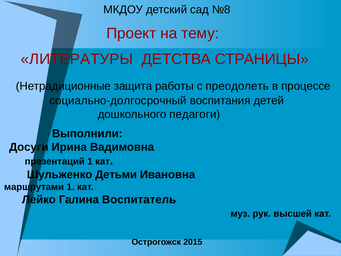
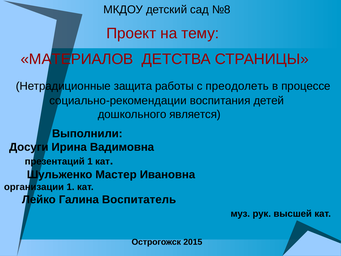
ЛИТЕРАТУРЫ: ЛИТЕРАТУРЫ -> МАТЕРИАЛОВ
социально-долгосрочный: социально-долгосрочный -> социально-рекомендации
педагоги: педагоги -> является
Детьми: Детьми -> Мастер
маршрутами: маршрутами -> организации
